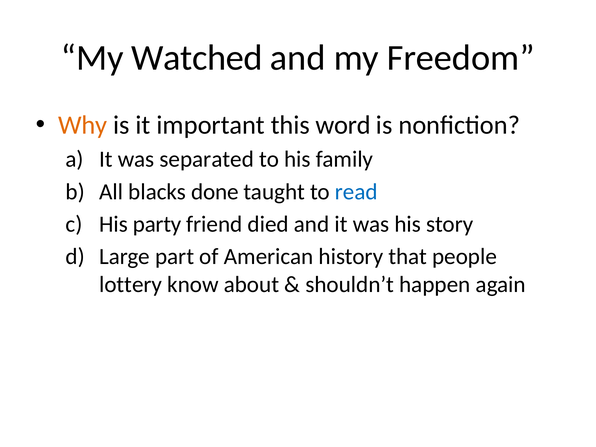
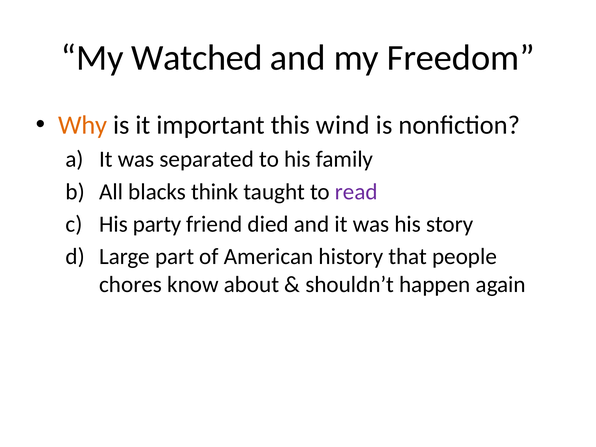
word: word -> wind
done: done -> think
read colour: blue -> purple
lottery: lottery -> chores
